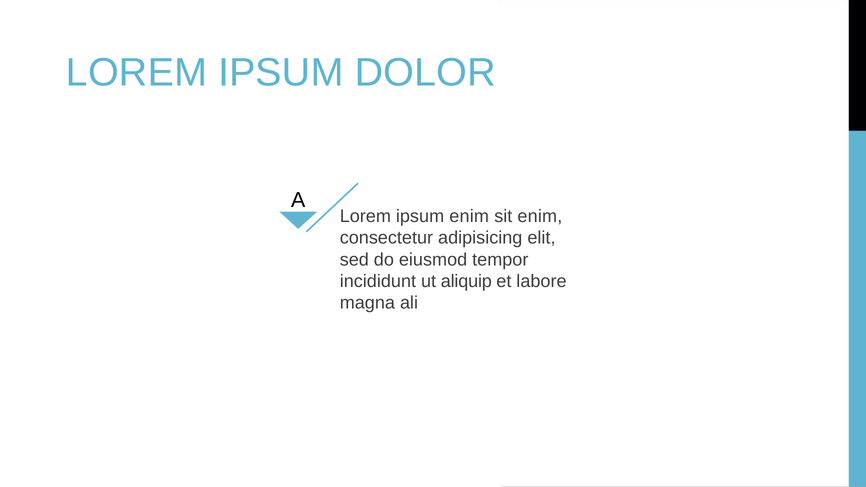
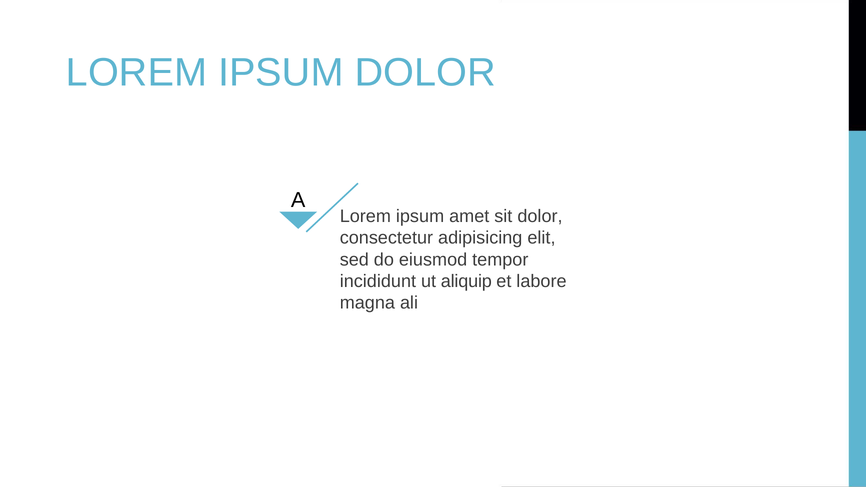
ipsum enim: enim -> amet
sit enim: enim -> dolor
